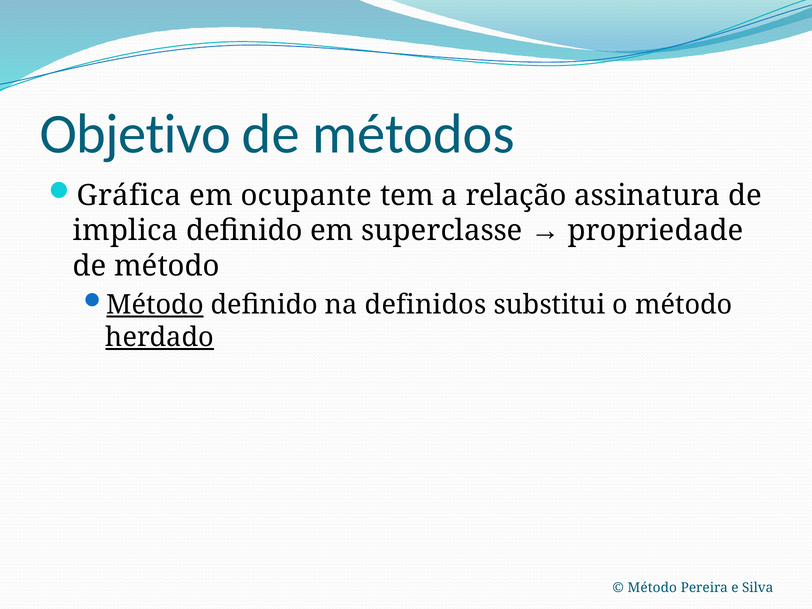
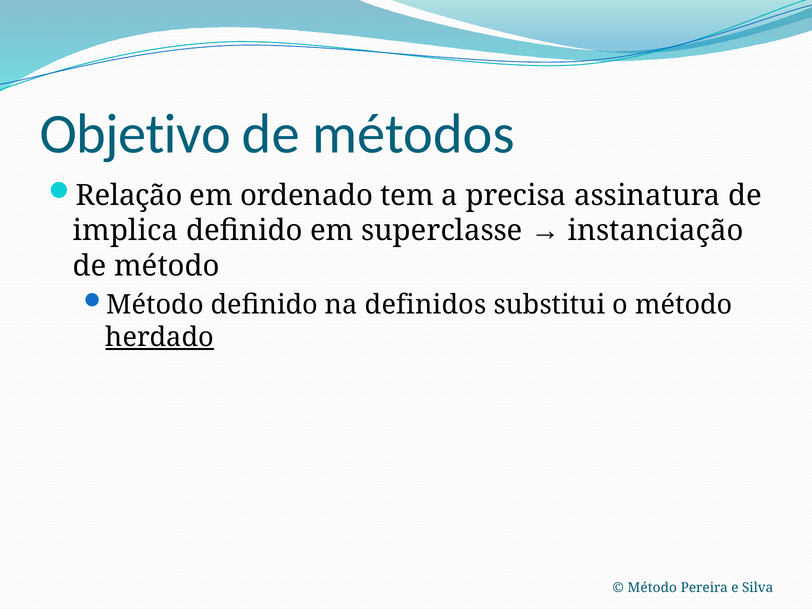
Gráfica: Gráfica -> Relação
ocupante: ocupante -> ordenado
relação: relação -> precisa
propriedade: propriedade -> instanciação
Método at (155, 305) underline: present -> none
